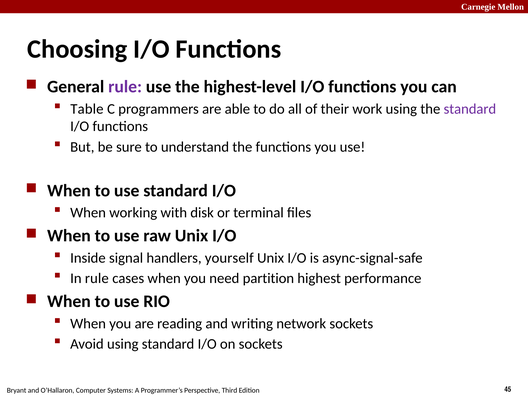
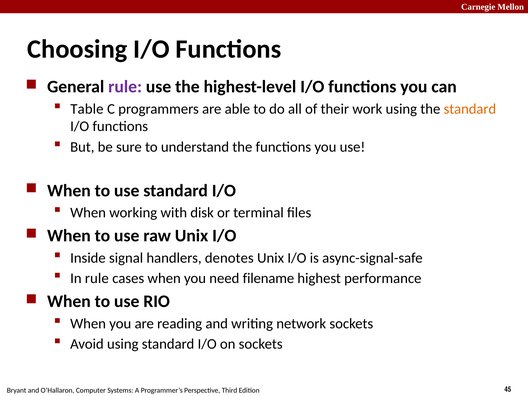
standard at (470, 109) colour: purple -> orange
yourself: yourself -> denotes
partition: partition -> filename
